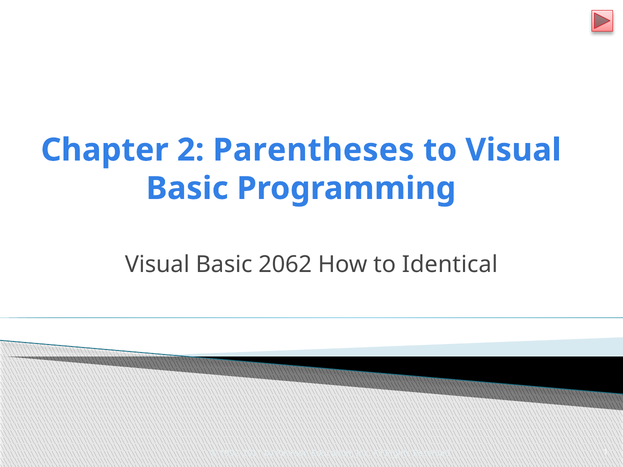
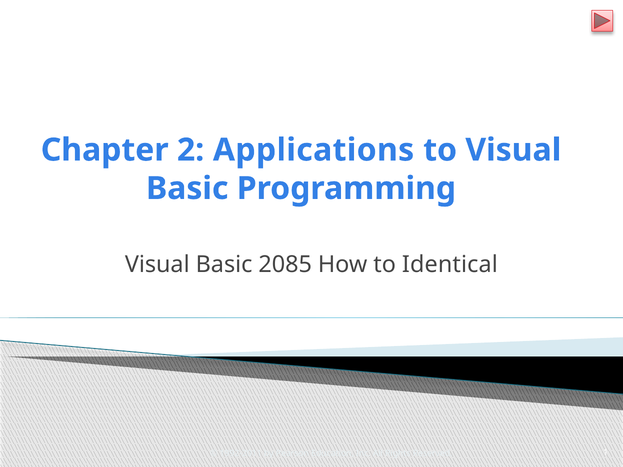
Parentheses: Parentheses -> Applications
2062: 2062 -> 2085
